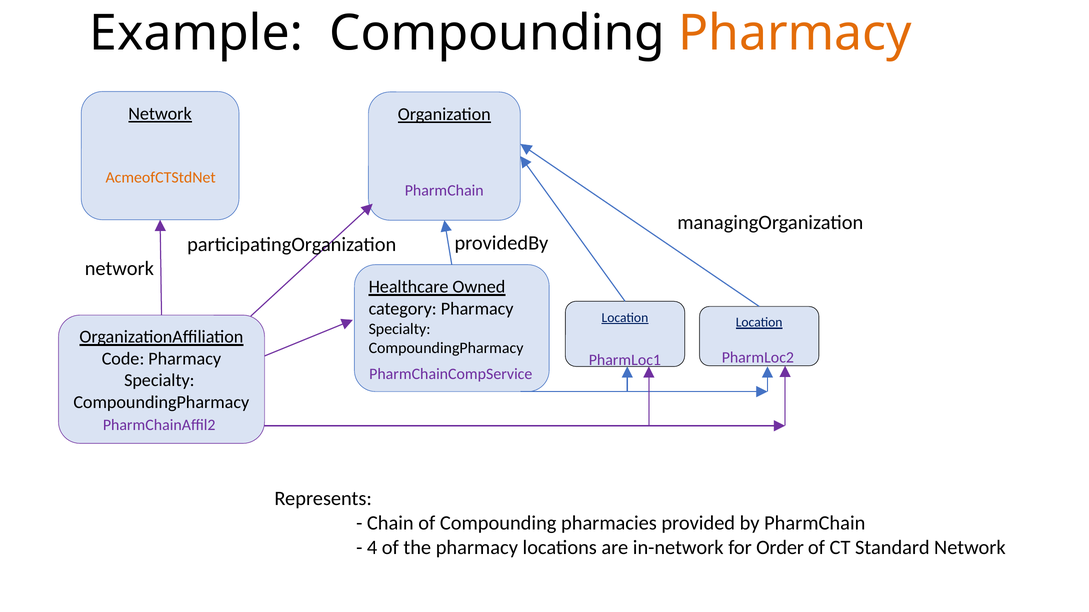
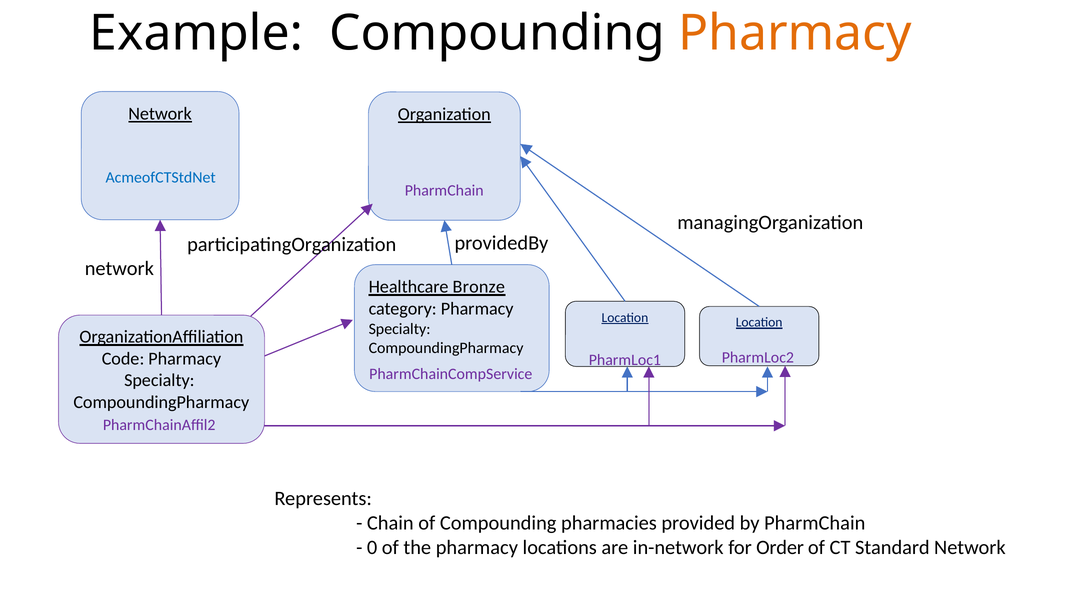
AcmeofCTStdNet colour: orange -> blue
Owned: Owned -> Bronze
4: 4 -> 0
